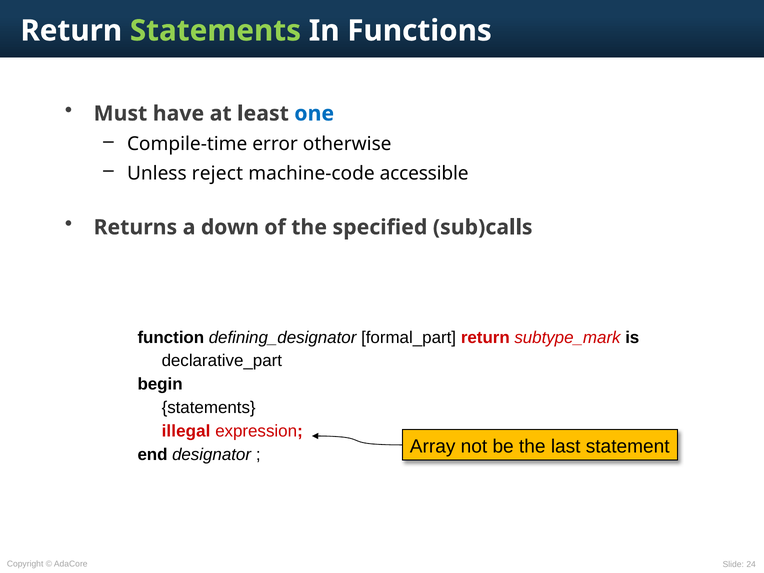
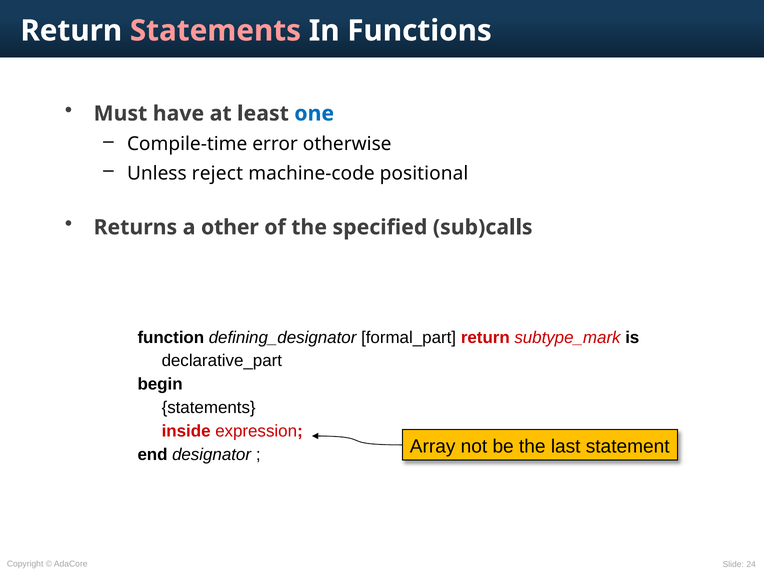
Statements at (215, 31) colour: light green -> pink
accessible: accessible -> positional
down: down -> other
illegal: illegal -> inside
